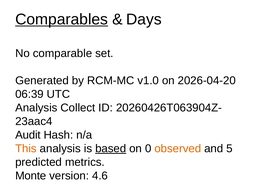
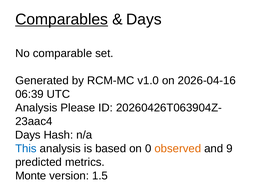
2026-04-20: 2026-04-20 -> 2026-04-16
Collect: Collect -> Please
Audit at (28, 135): Audit -> Days
This colour: orange -> blue
based underline: present -> none
5: 5 -> 9
4.6: 4.6 -> 1.5
